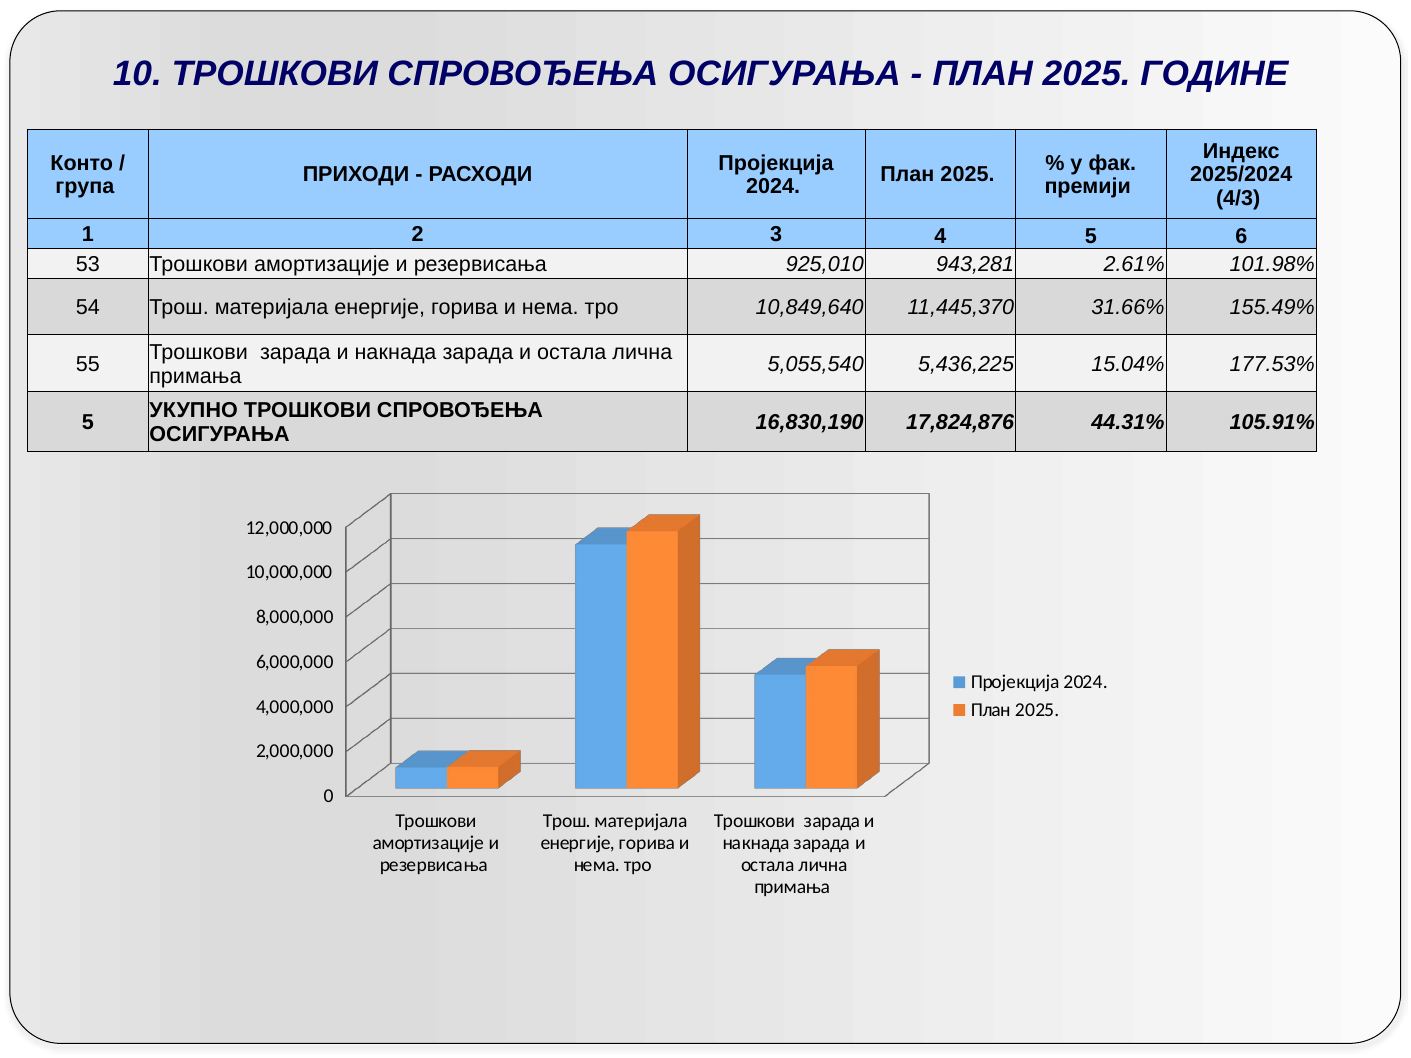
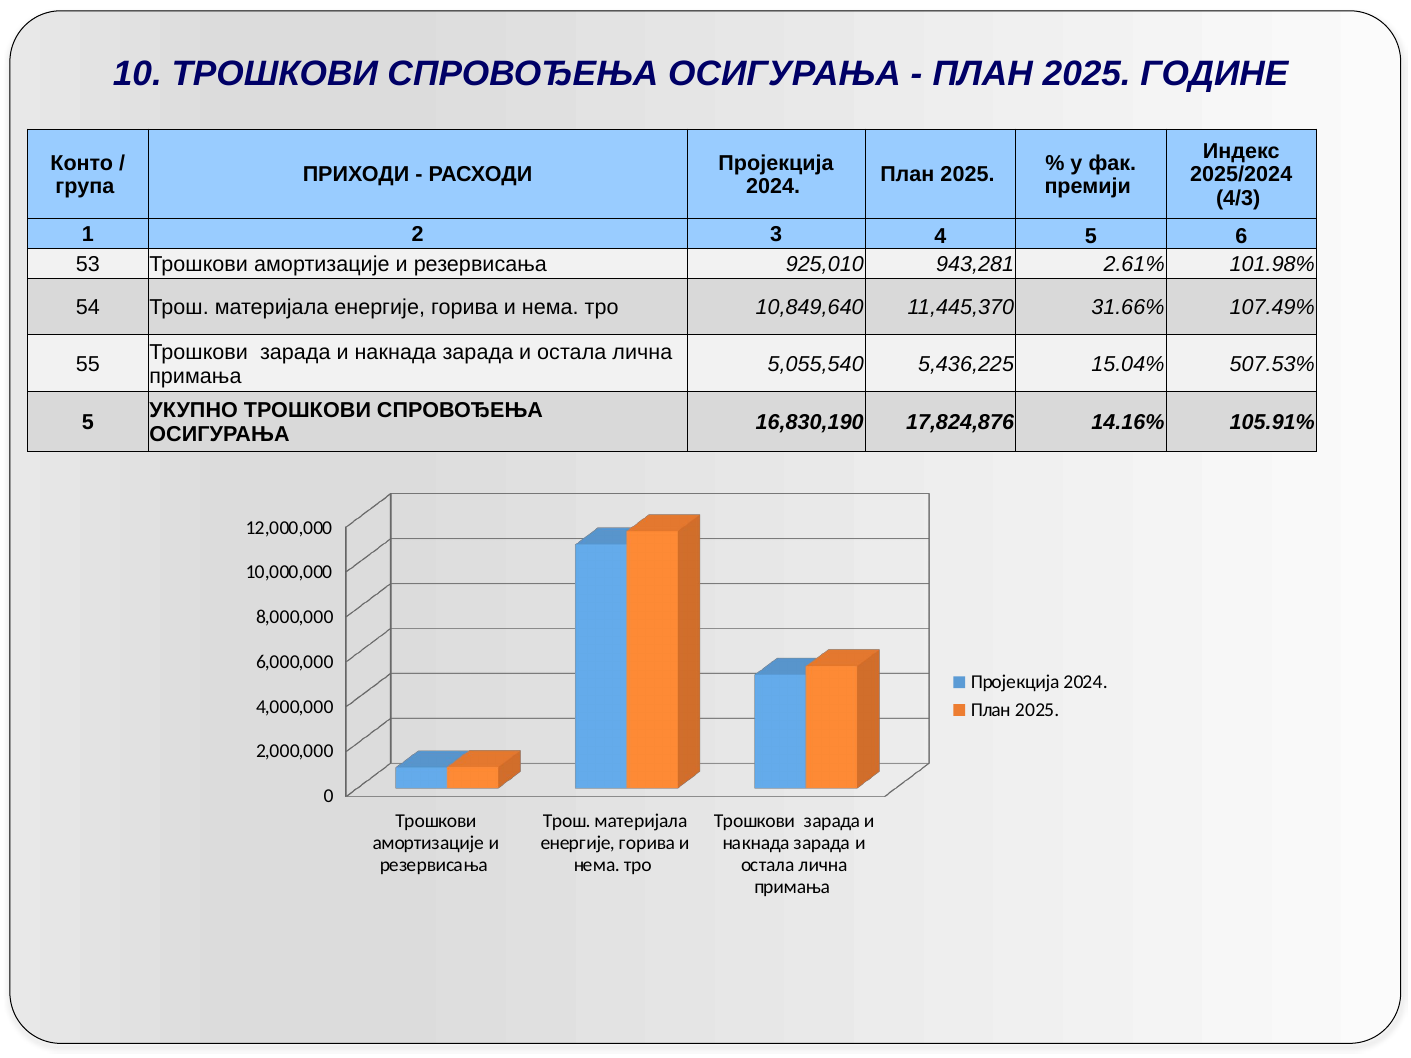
155.49%: 155.49% -> 107.49%
177.53%: 177.53% -> 507.53%
44.31%: 44.31% -> 14.16%
